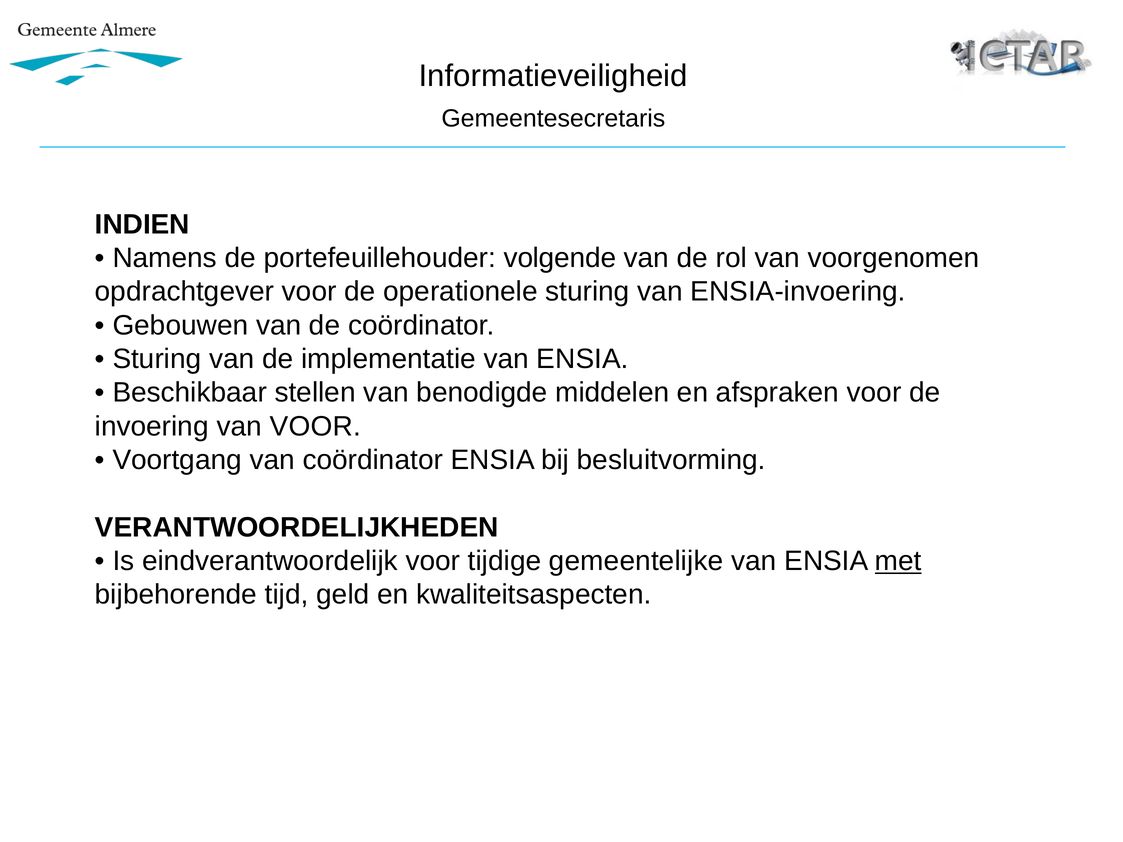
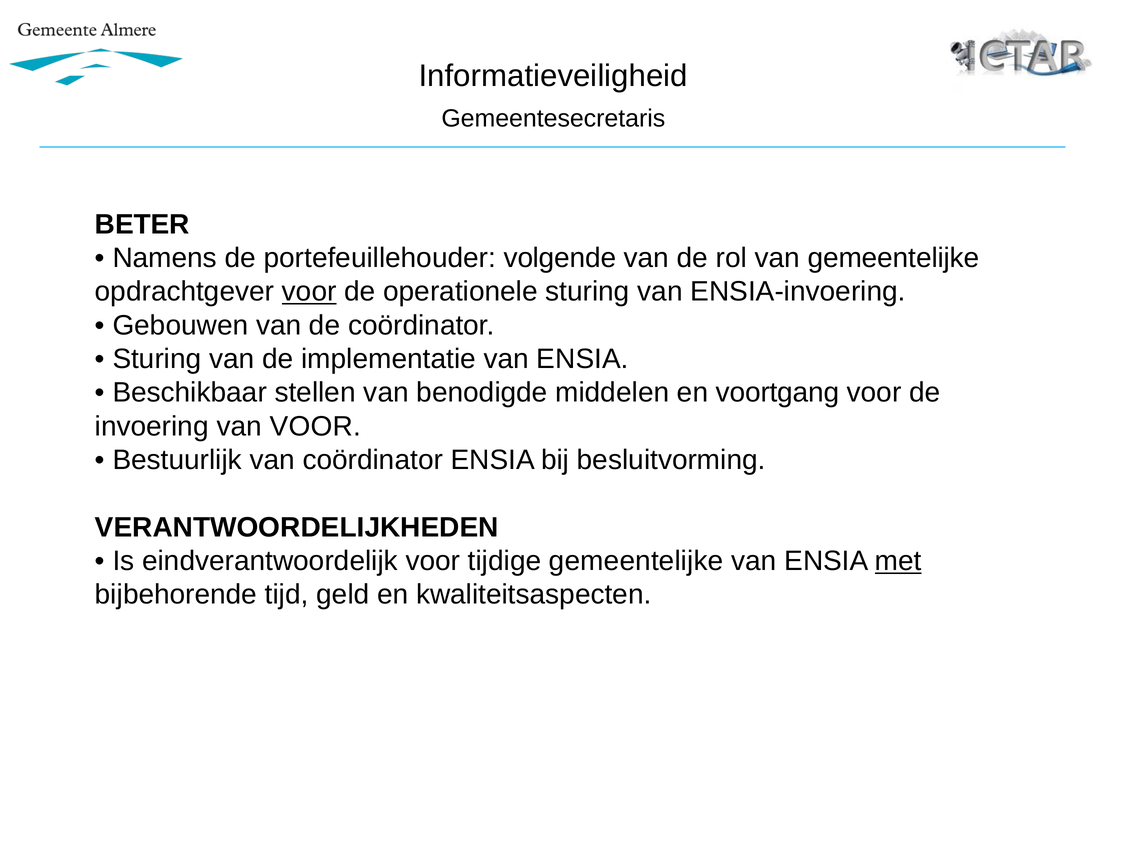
INDIEN: INDIEN -> BETER
van voorgenomen: voorgenomen -> gemeentelijke
voor at (309, 292) underline: none -> present
afspraken: afspraken -> voortgang
Voortgang: Voortgang -> Bestuurlijk
